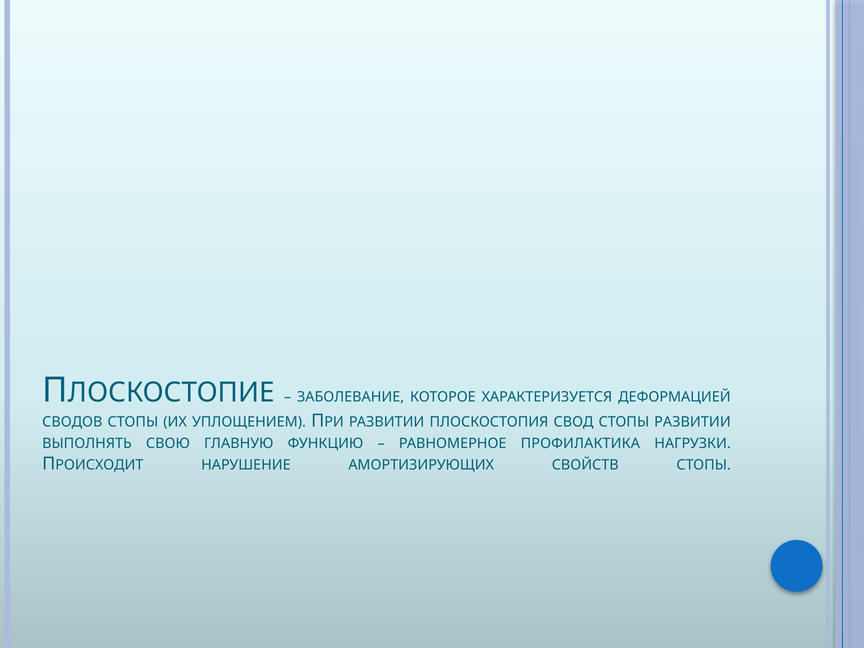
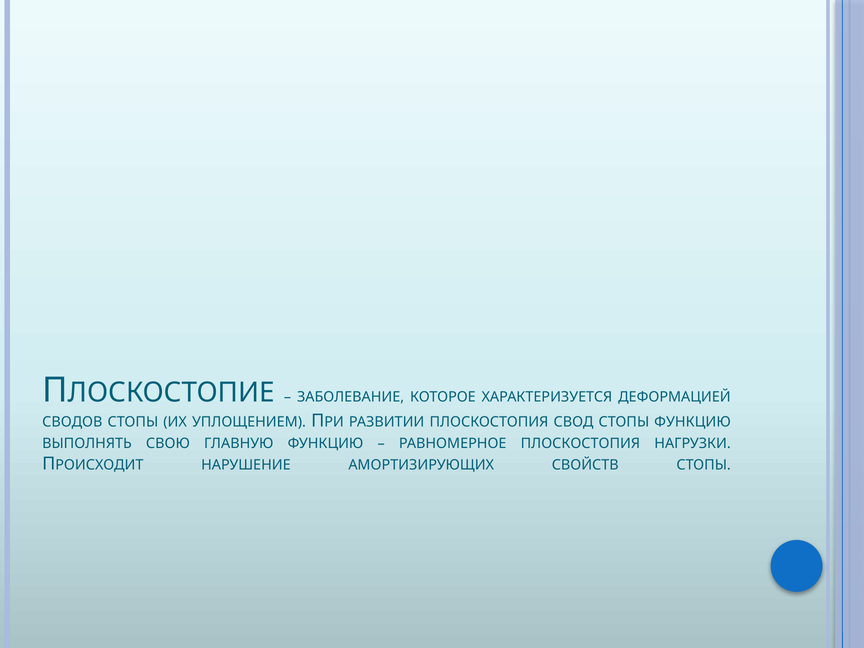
СТОПЫ РАЗВИТИИ: РАЗВИТИИ -> ФУНКЦИЮ
РАВНОМЕРНОЕ ПРОФИЛАКТИКА: ПРОФИЛАКТИКА -> ПЛОСКОСТОПИЯ
